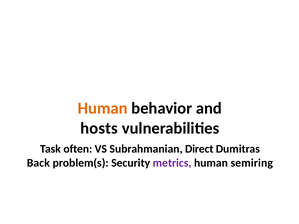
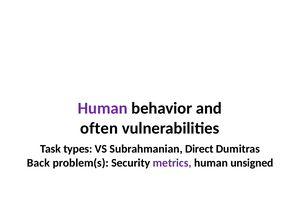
Human at (103, 108) colour: orange -> purple
hosts: hosts -> often
often: often -> types
semiring: semiring -> unsigned
